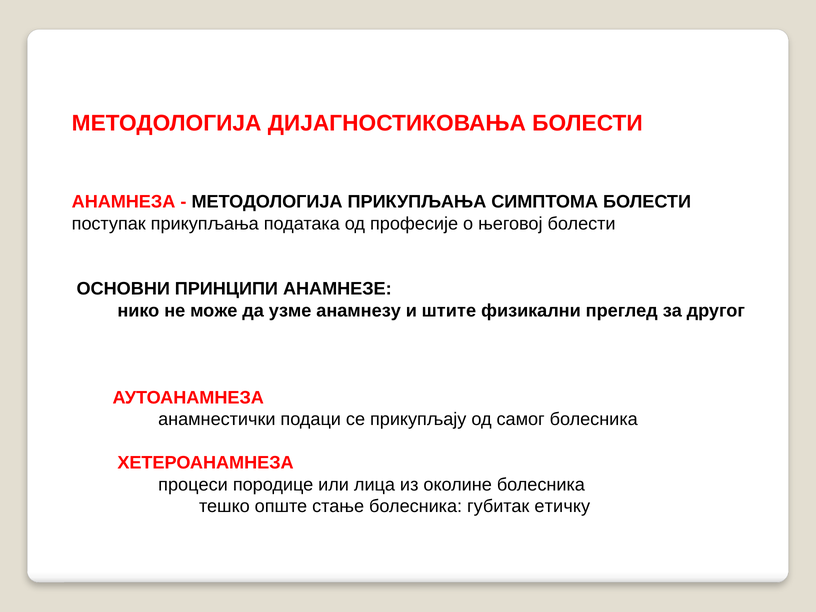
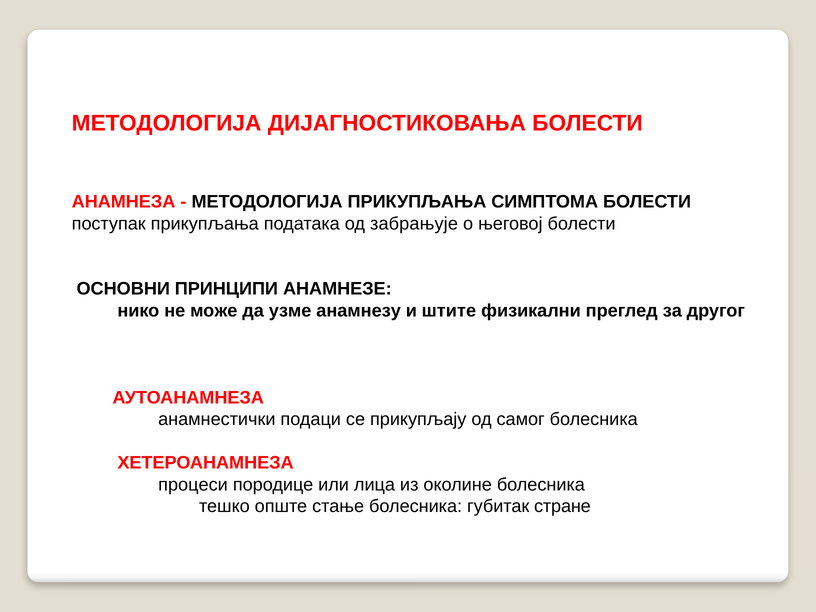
професије: професије -> забрањује
етичку: етичку -> стране
